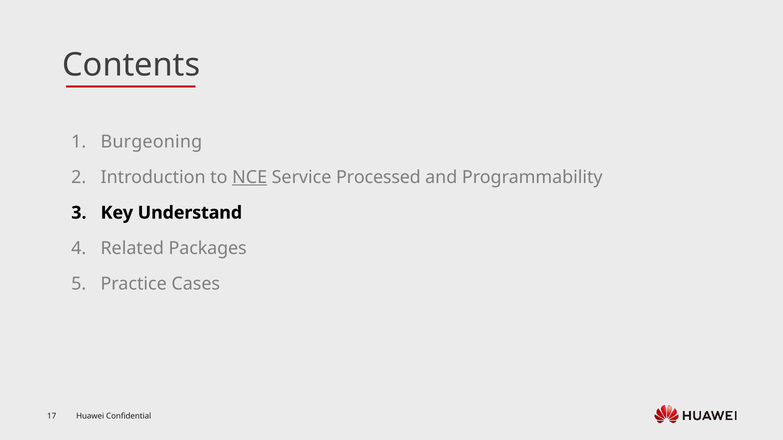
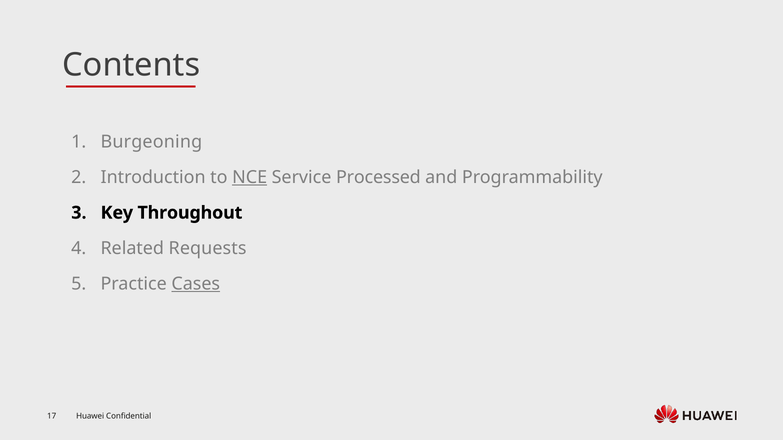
Understand: Understand -> Throughout
Packages: Packages -> Requests
Cases underline: none -> present
